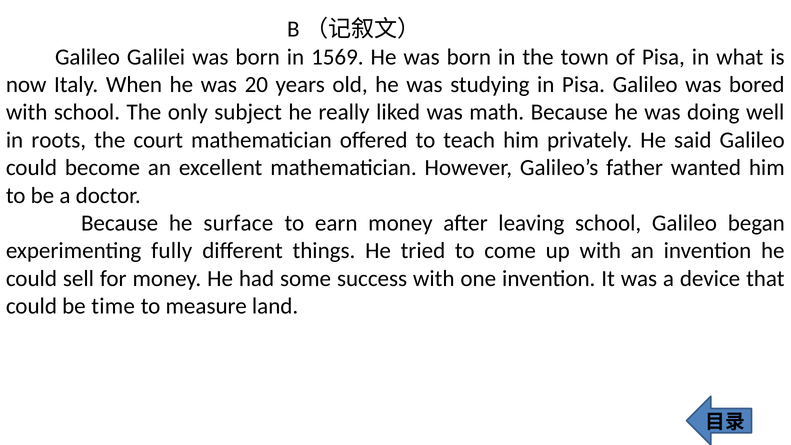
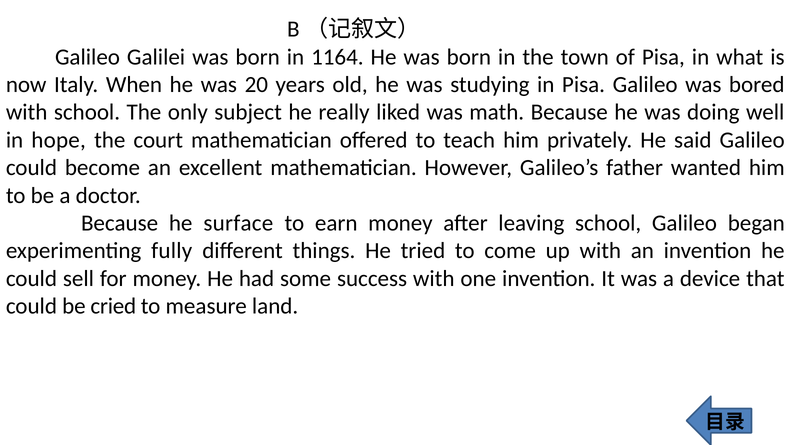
1569: 1569 -> 1164
roots: roots -> hope
time: time -> cried
